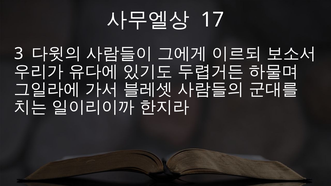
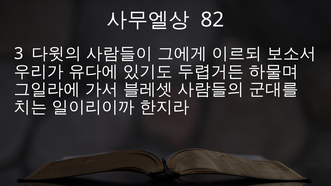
17: 17 -> 82
